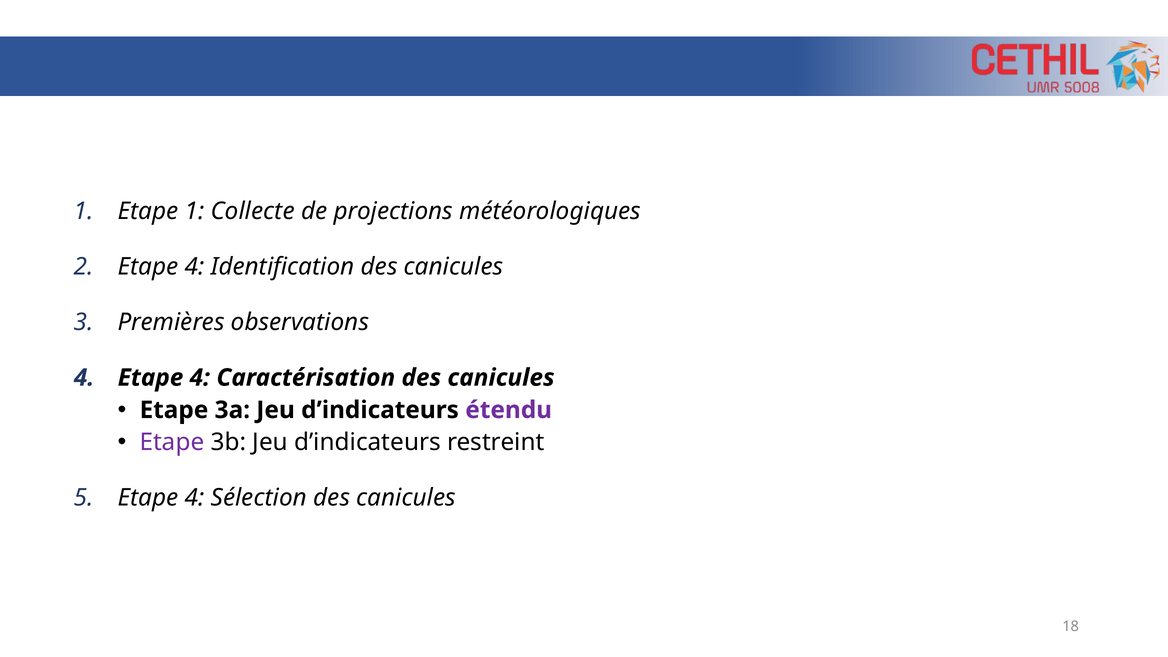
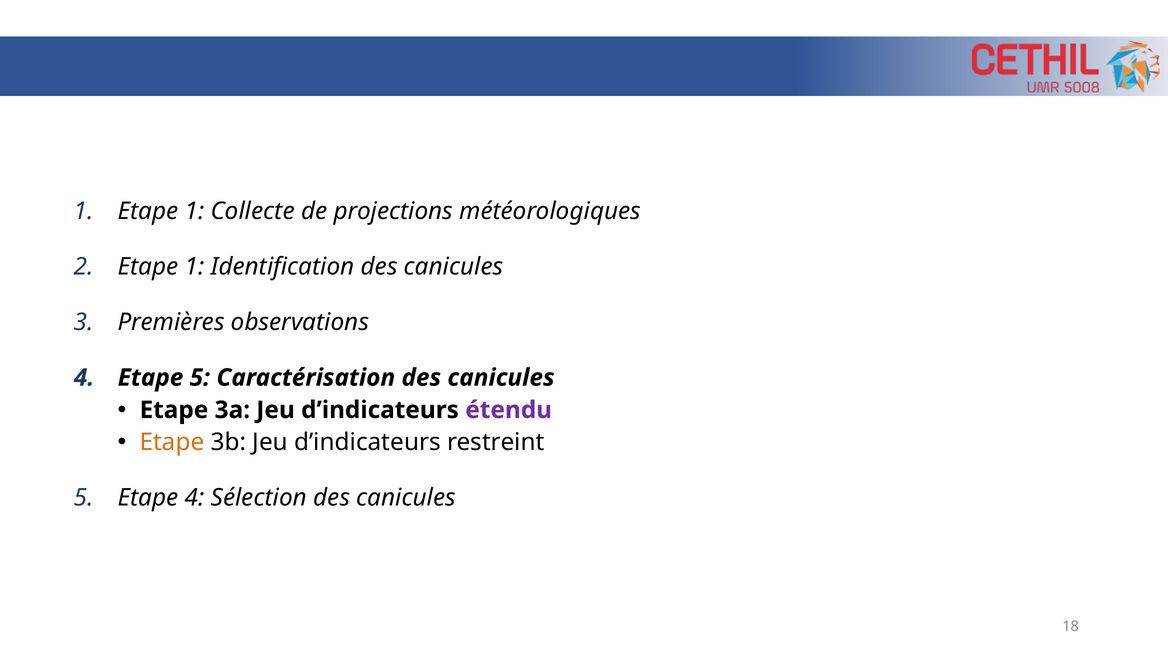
2 Etape 4: 4 -> 1
4 Etape 4: 4 -> 5
Etape at (172, 442) colour: purple -> orange
